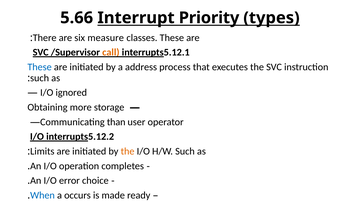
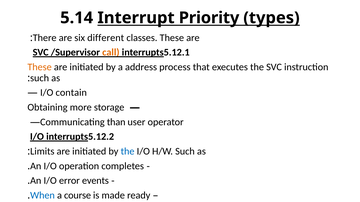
5.66: 5.66 -> 5.14
measure: measure -> different
These at (40, 67) colour: blue -> orange
ignored: ignored -> contain
the at (128, 152) colour: orange -> blue
choice: choice -> events
occurs: occurs -> course
